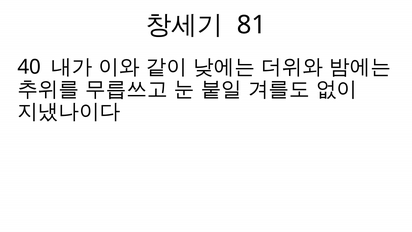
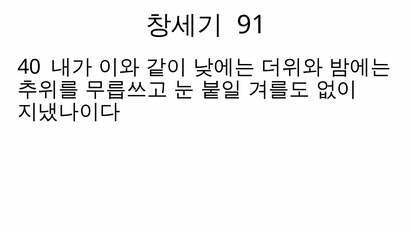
81: 81 -> 91
